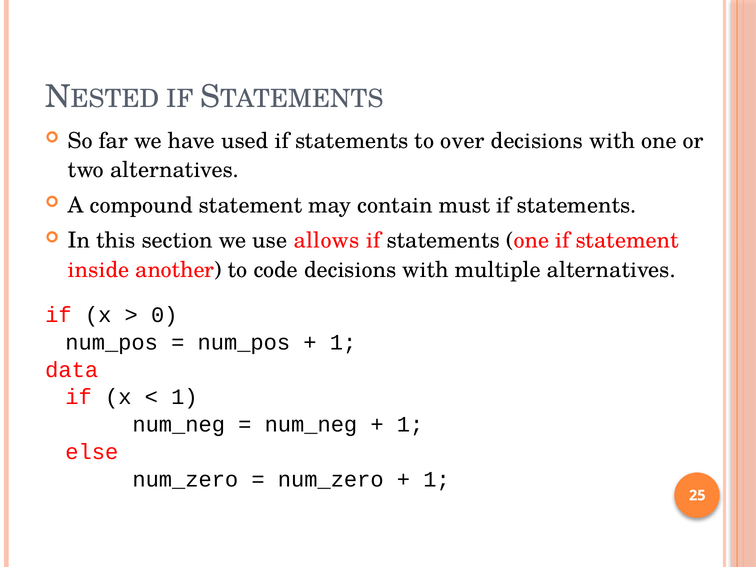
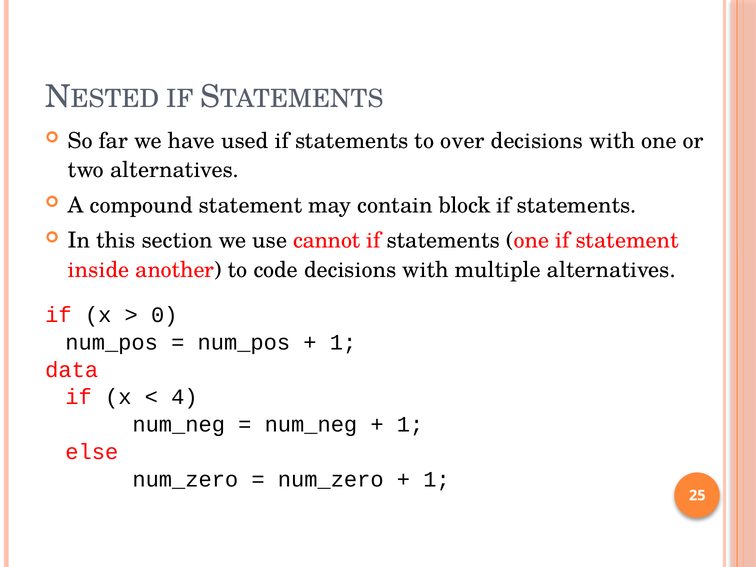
must: must -> block
allows: allows -> cannot
1 at (184, 397): 1 -> 4
